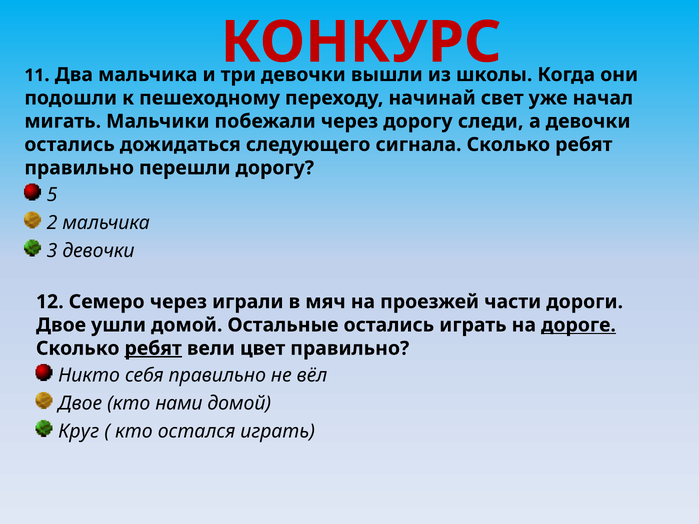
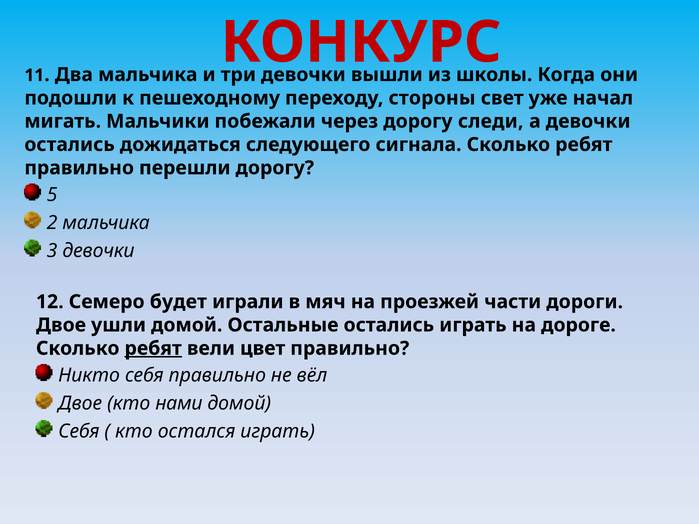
начинай: начинай -> стороны
Семеро через: через -> будет
дороге underline: present -> none
Круг at (79, 432): Круг -> Себя
